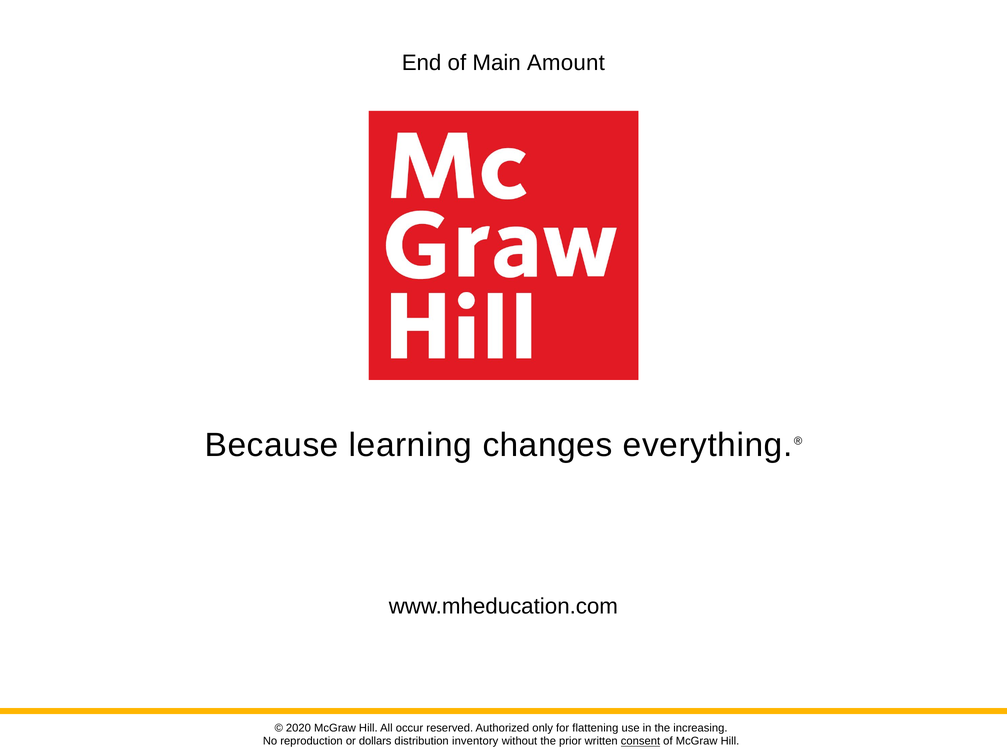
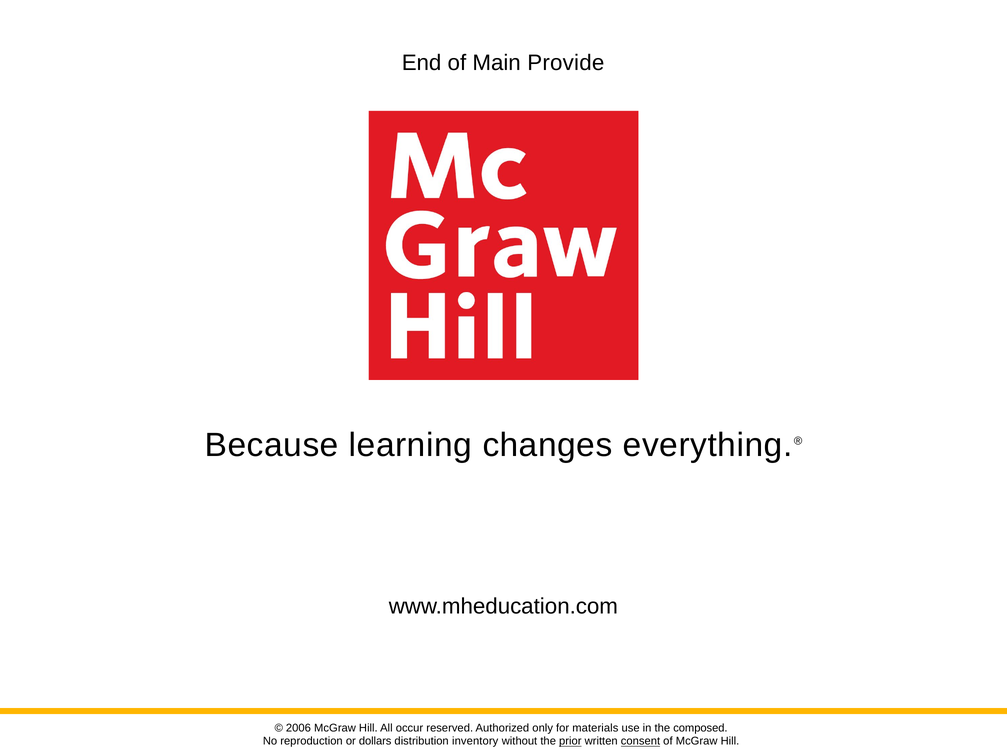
Amount: Amount -> Provide
2020: 2020 -> 2006
flattening: flattening -> materials
increasing: increasing -> composed
prior underline: none -> present
